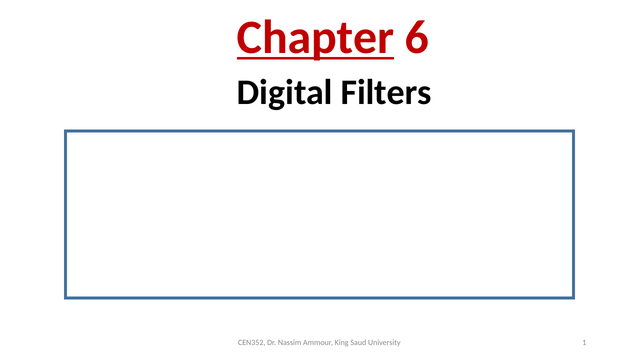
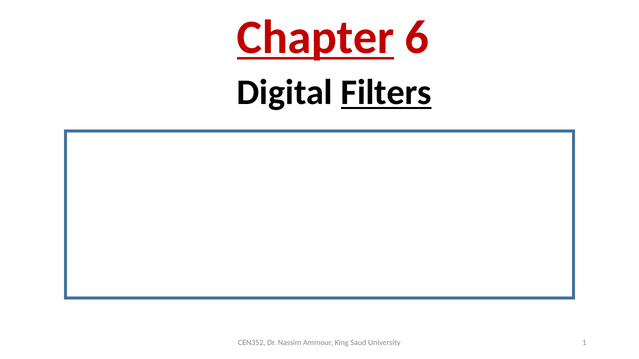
Filters underline: none -> present
